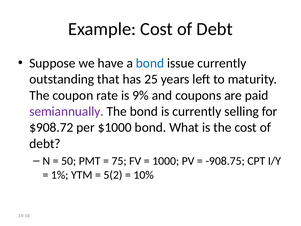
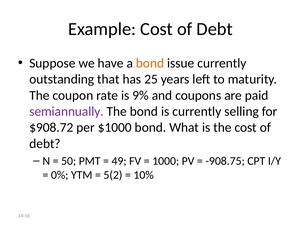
bond at (150, 63) colour: blue -> orange
75: 75 -> 49
1%: 1% -> 0%
